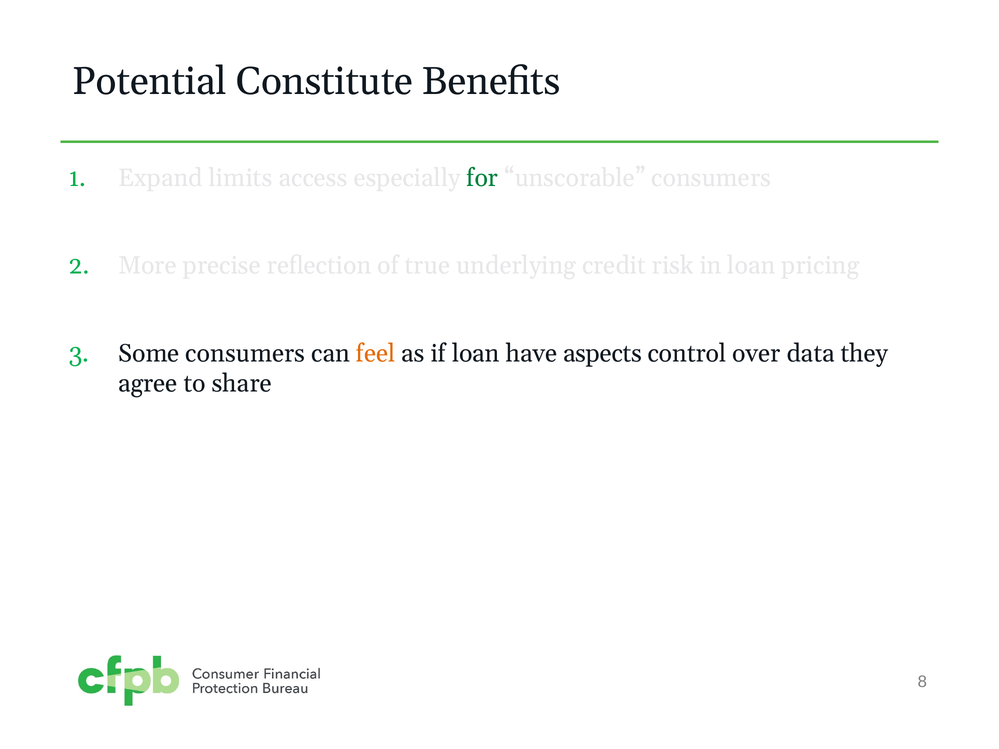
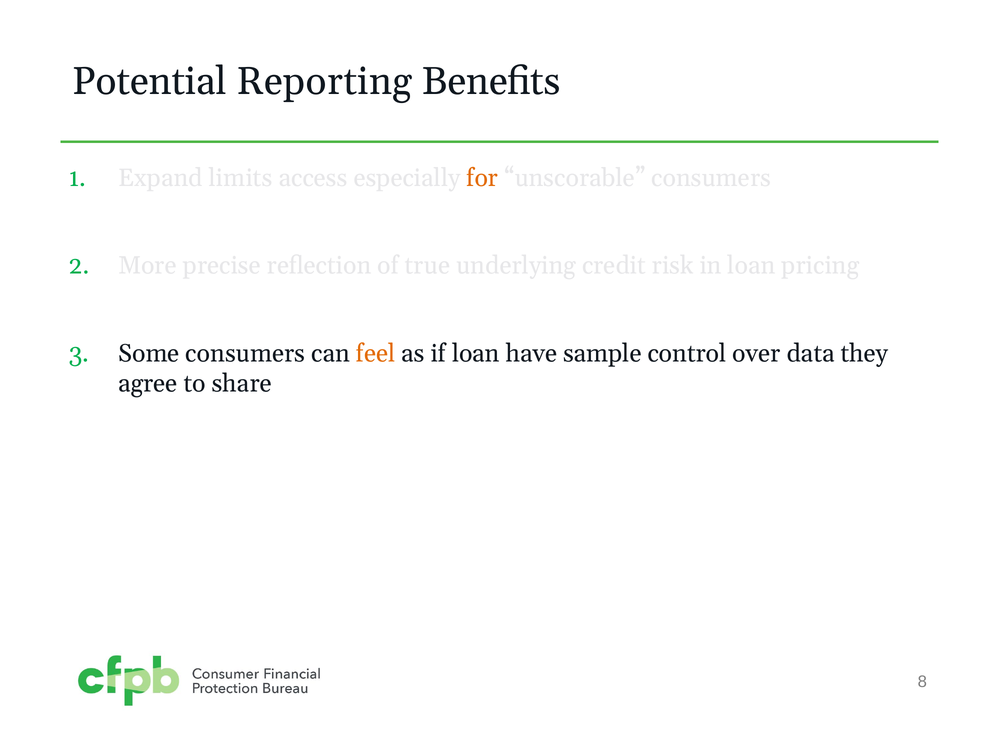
Constitute: Constitute -> Reporting
for colour: green -> orange
aspects: aspects -> sample
